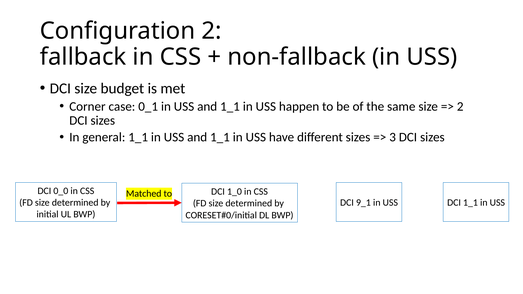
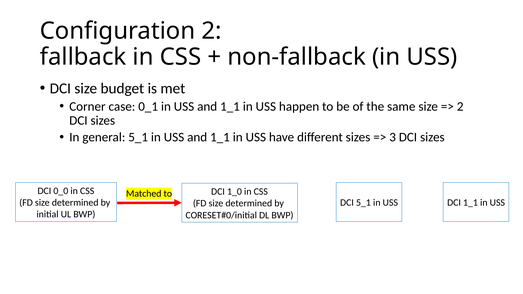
general 1_1: 1_1 -> 5_1
DCI 9_1: 9_1 -> 5_1
